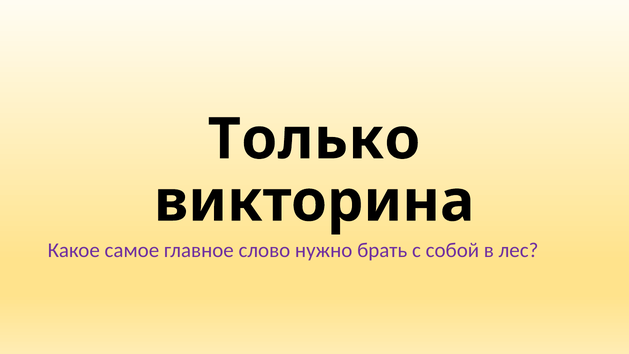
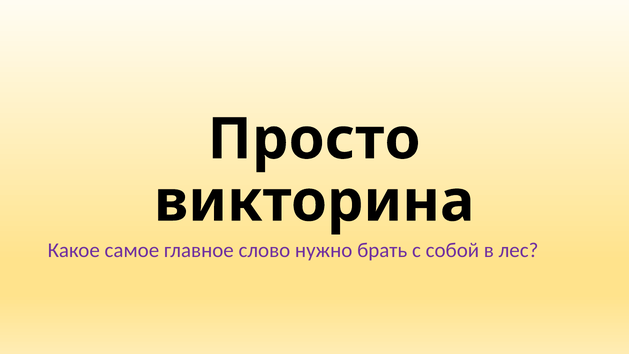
Только: Только -> Просто
